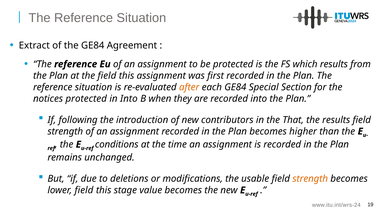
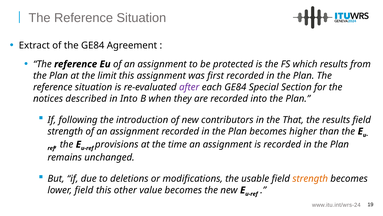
the field: field -> limit
after colour: orange -> purple
notices protected: protected -> described
conditions: conditions -> provisions
stage: stage -> other
